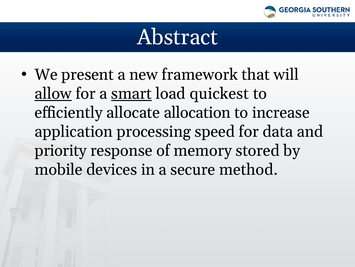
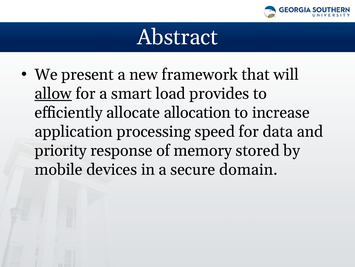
smart underline: present -> none
quickest: quickest -> provides
method: method -> domain
